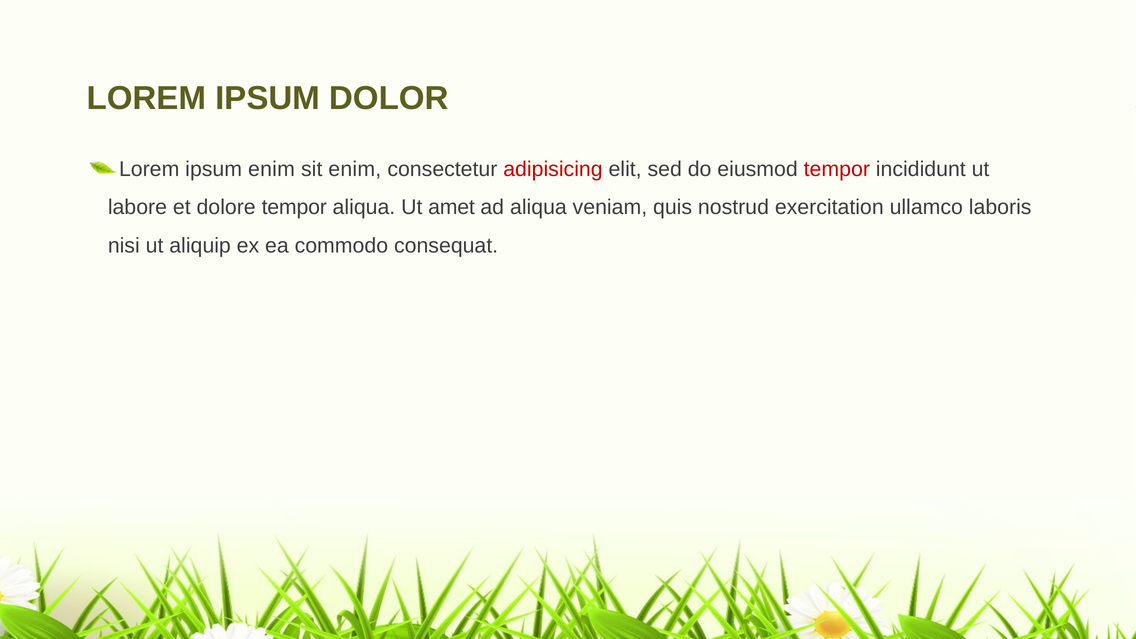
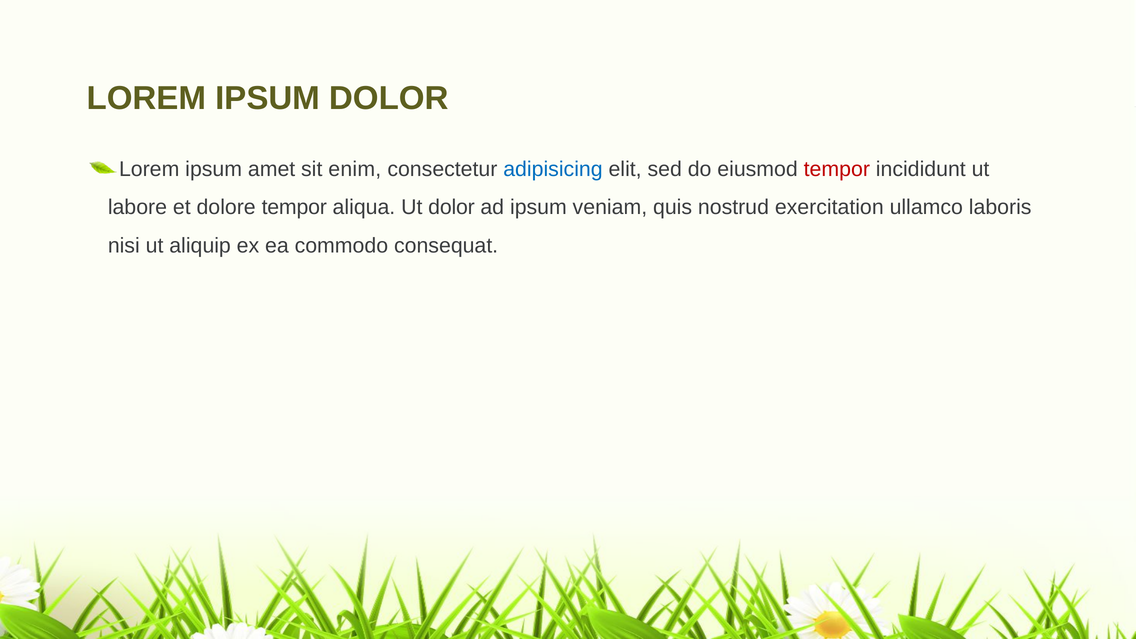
ipsum enim: enim -> amet
adipisicing colour: red -> blue
Ut amet: amet -> dolor
ad aliqua: aliqua -> ipsum
